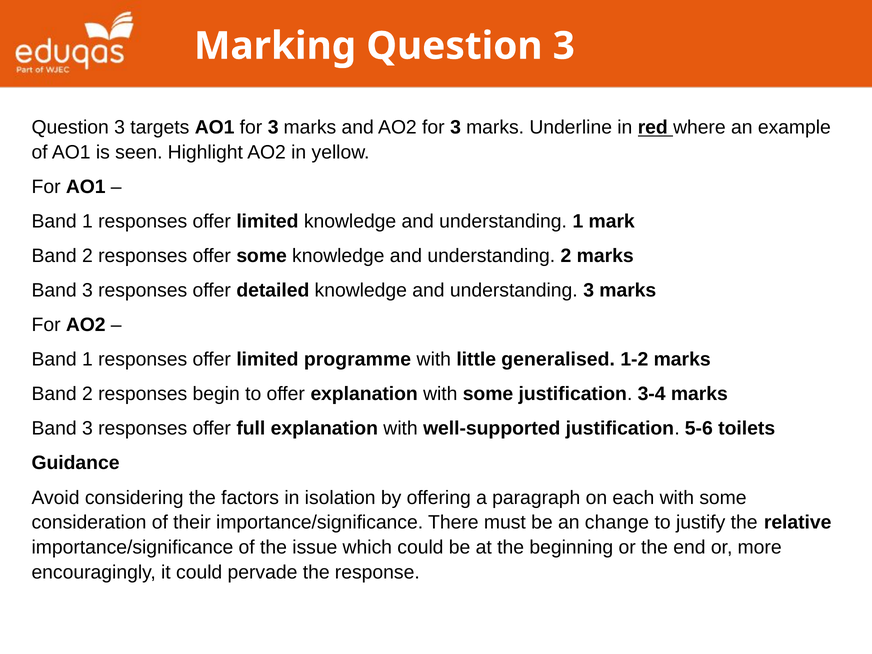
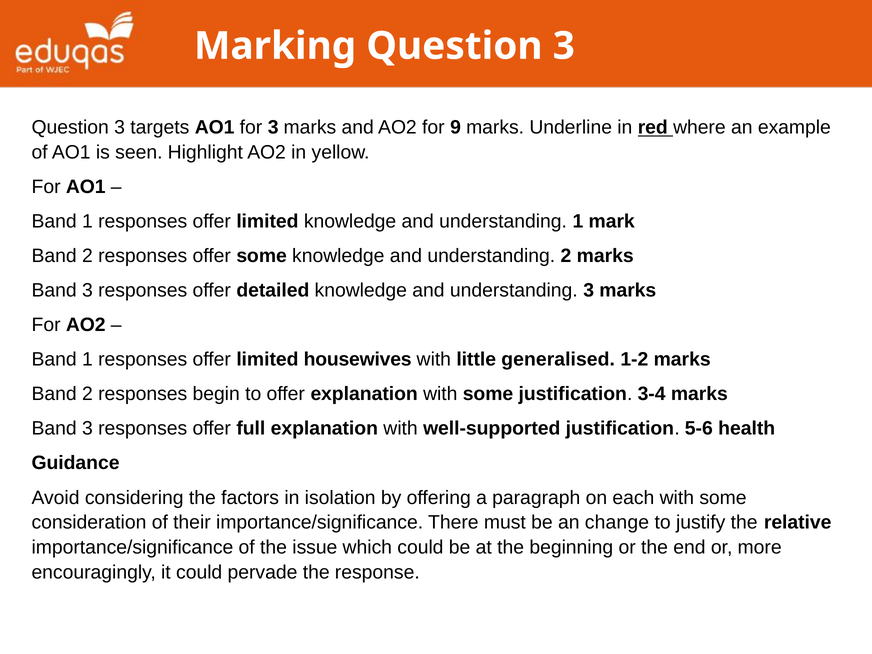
AO2 for 3: 3 -> 9
programme: programme -> housewives
toilets: toilets -> health
